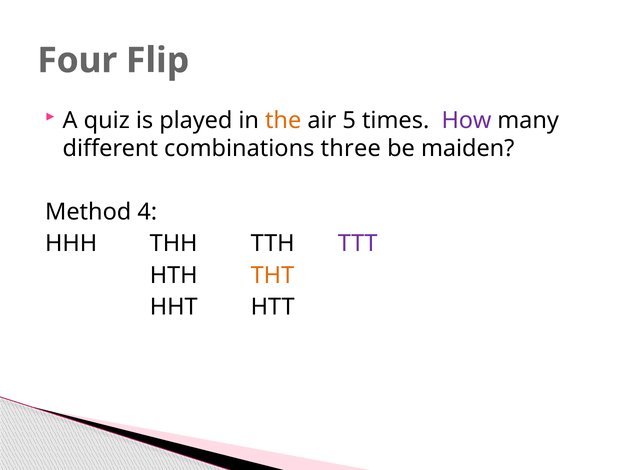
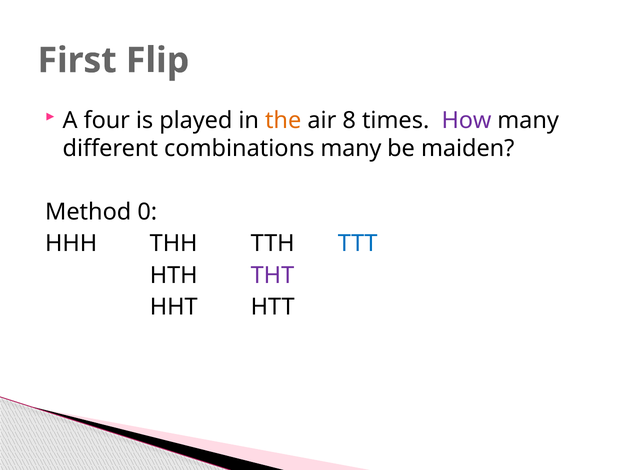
Four: Four -> First
quiz: quiz -> four
5: 5 -> 8
combinations three: three -> many
4: 4 -> 0
TTT colour: purple -> blue
THT colour: orange -> purple
